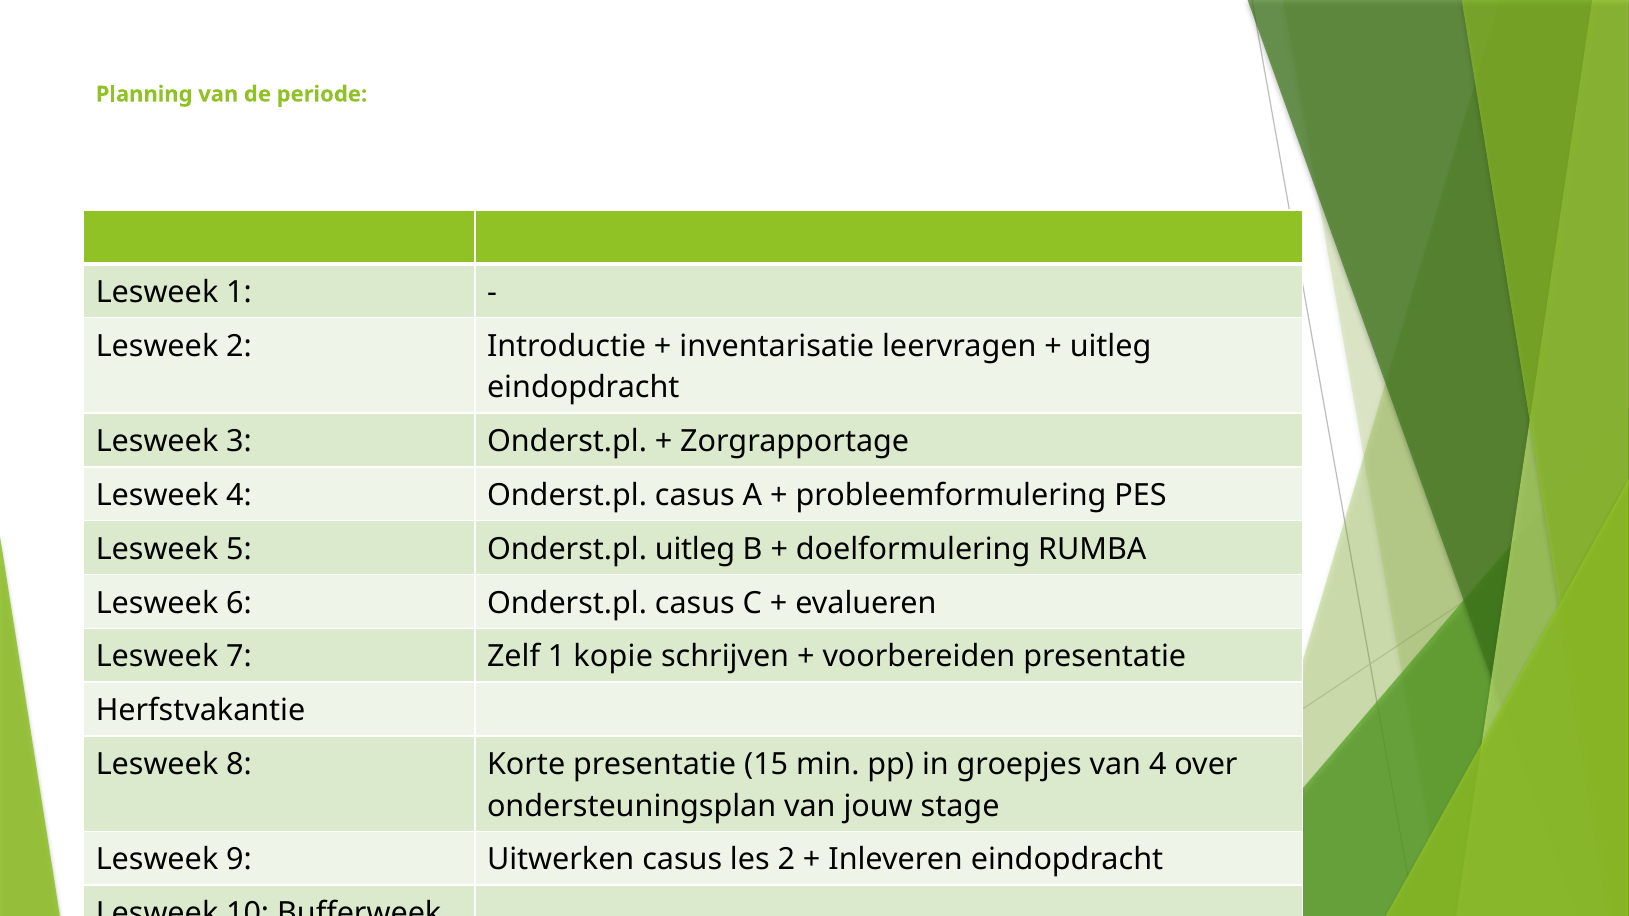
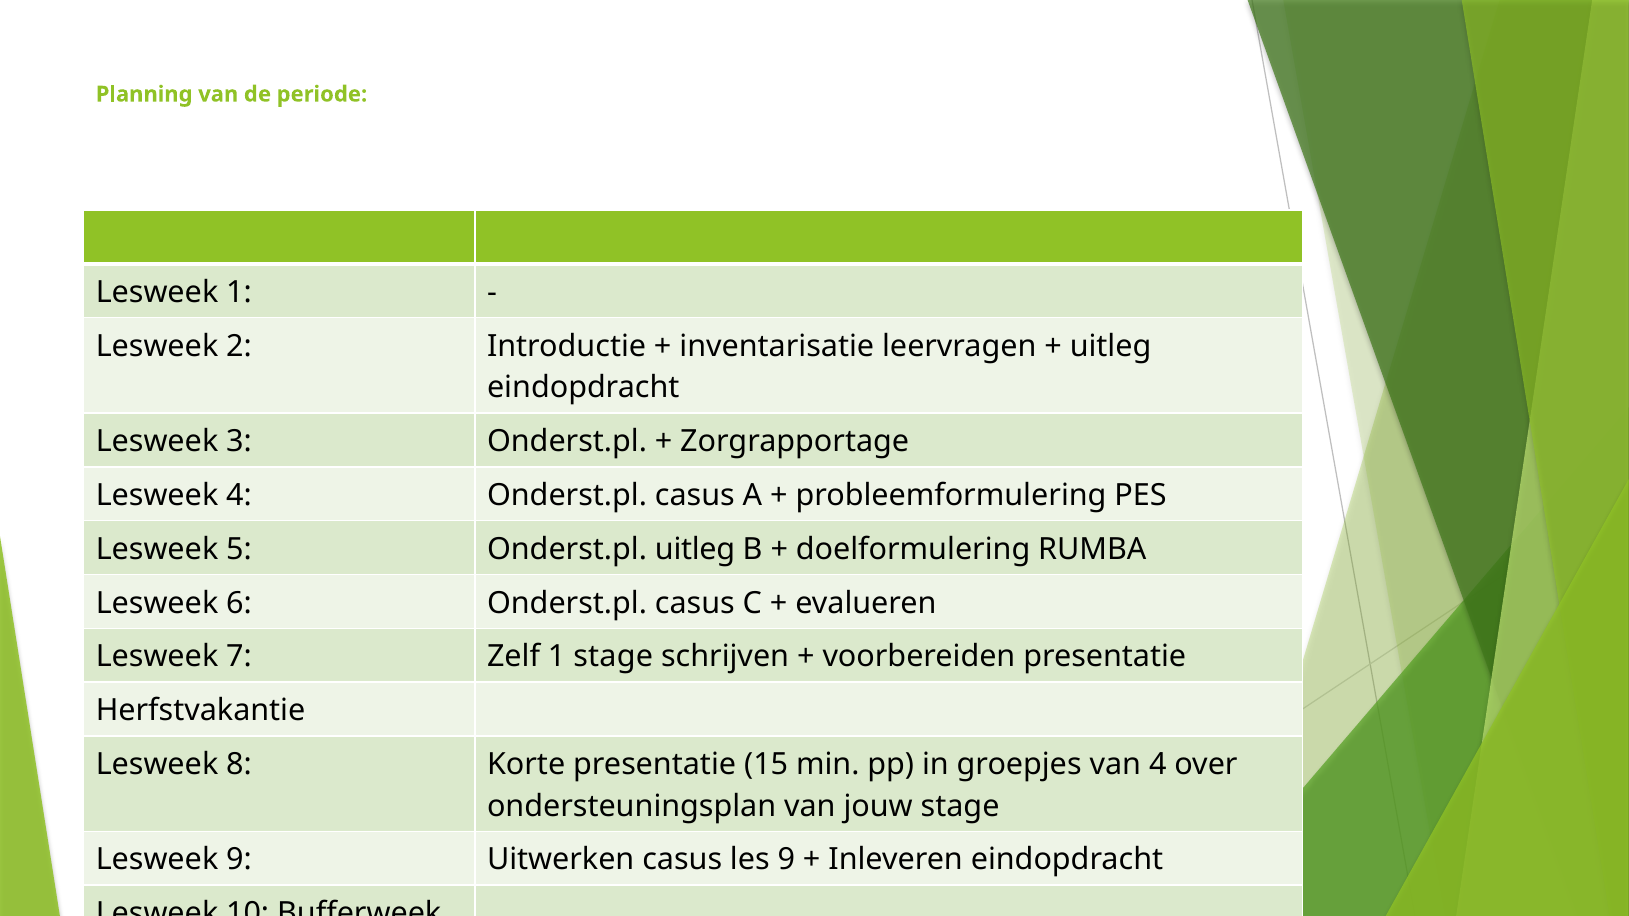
1 kopie: kopie -> stage
les 2: 2 -> 9
